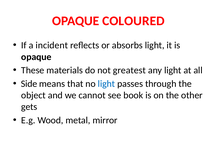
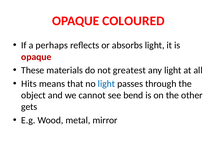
incident: incident -> perhaps
opaque at (36, 57) colour: black -> red
Side: Side -> Hits
book: book -> bend
